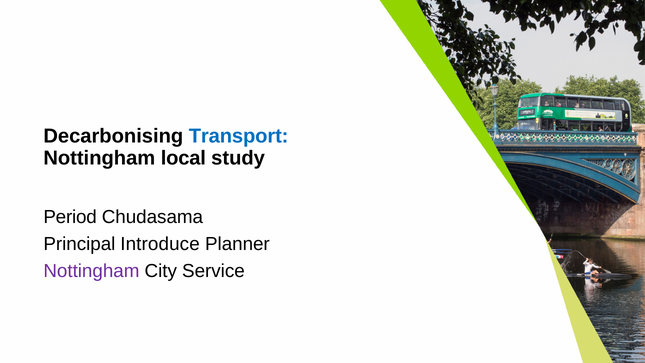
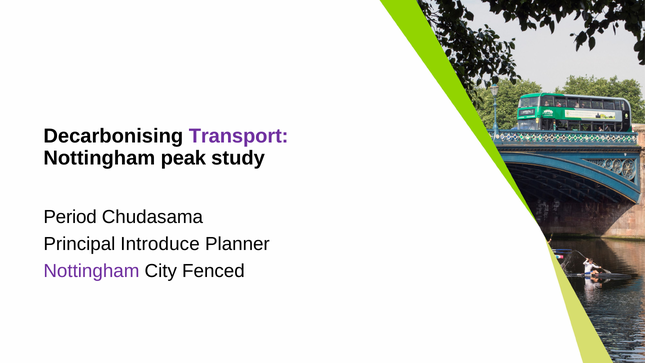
Transport colour: blue -> purple
local: local -> peak
Service: Service -> Fenced
